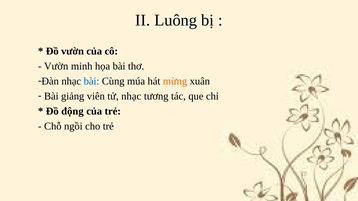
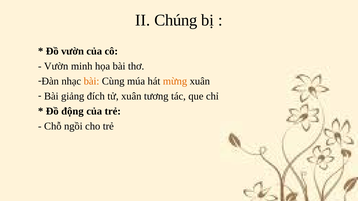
Luông: Luông -> Chúng
bài at (92, 81) colour: blue -> orange
viên: viên -> đích
tử nhạc: nhạc -> xuân
